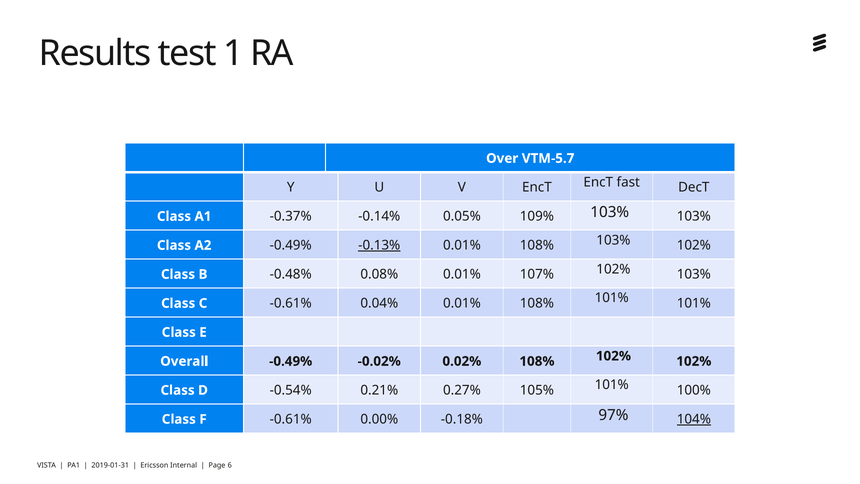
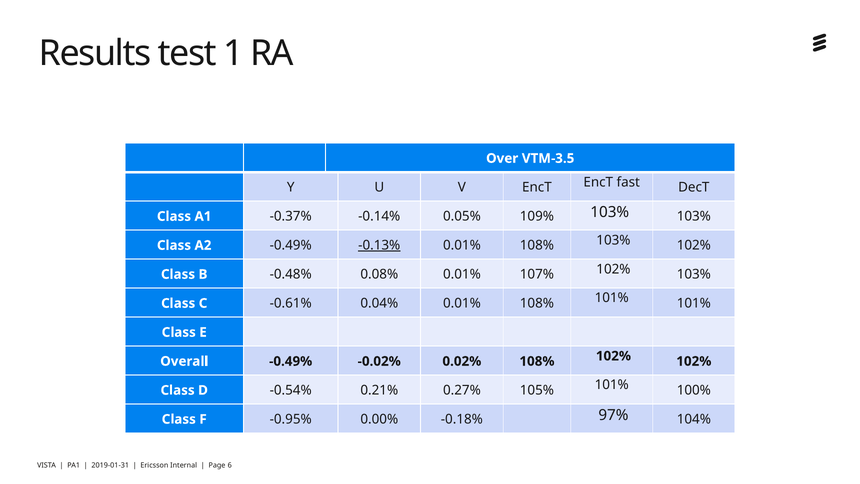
VTM-5.7: VTM-5.7 -> VTM-3.5
F -0.61%: -0.61% -> -0.95%
104% underline: present -> none
